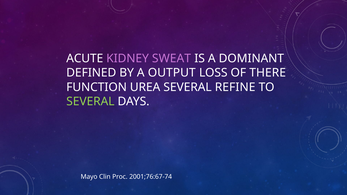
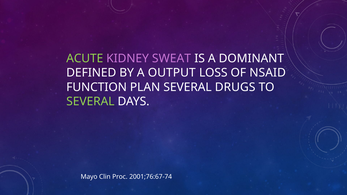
ACUTE colour: white -> light green
THERE: THERE -> NSAID
UREA: UREA -> PLAN
REFINE: REFINE -> DRUGS
